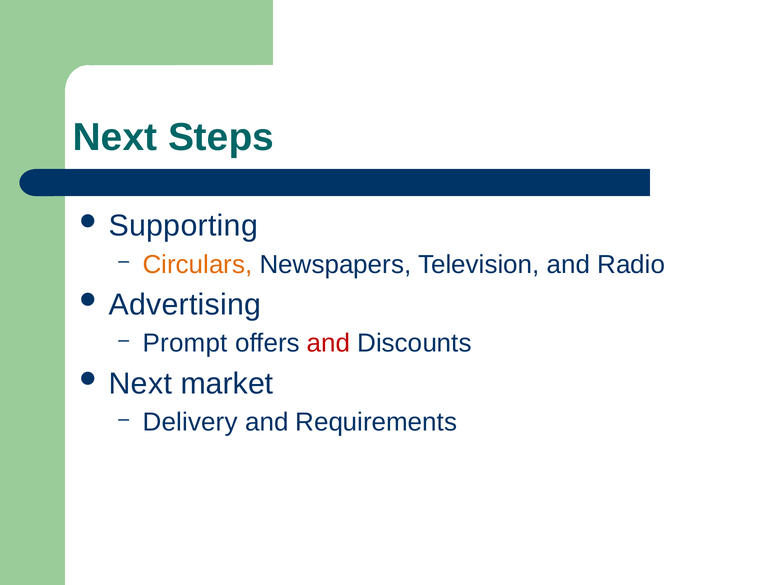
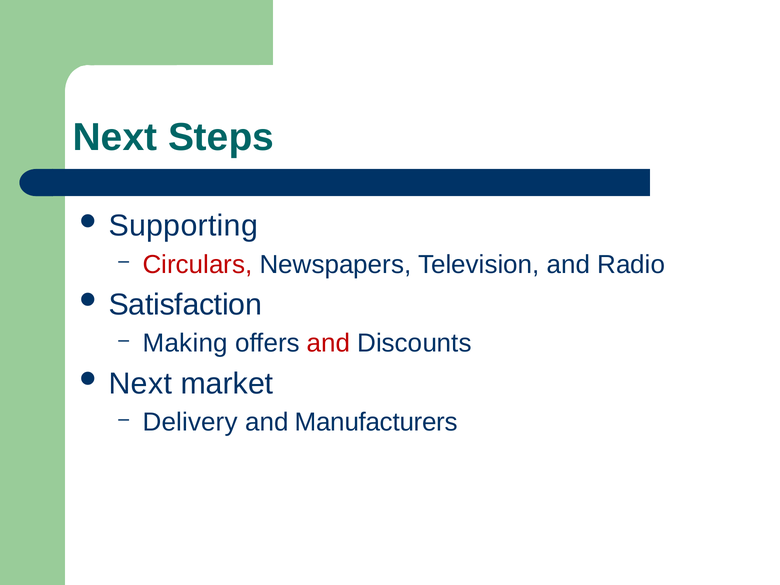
Circulars colour: orange -> red
Advertising: Advertising -> Satisfaction
Prompt: Prompt -> Making
Requirements: Requirements -> Manufacturers
